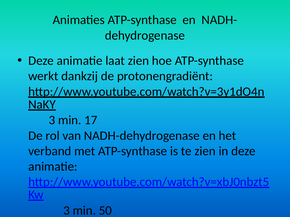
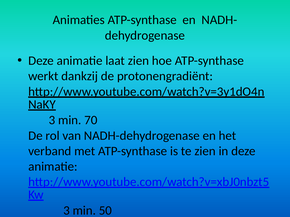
17: 17 -> 70
